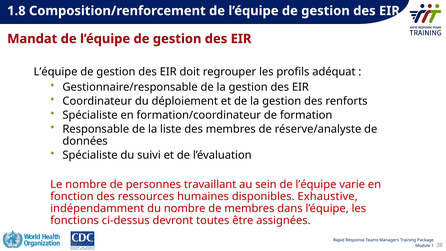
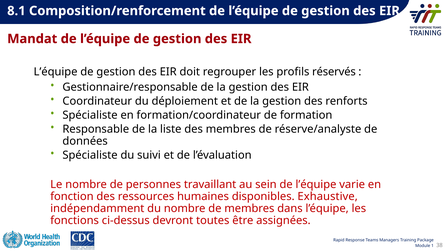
1.8: 1.8 -> 8.1
adéquat: adéquat -> réservés
